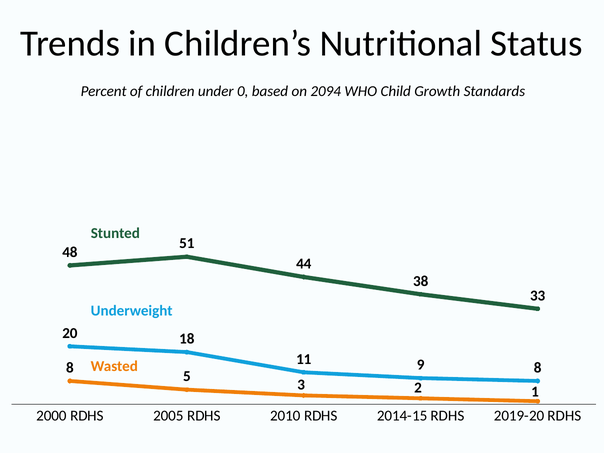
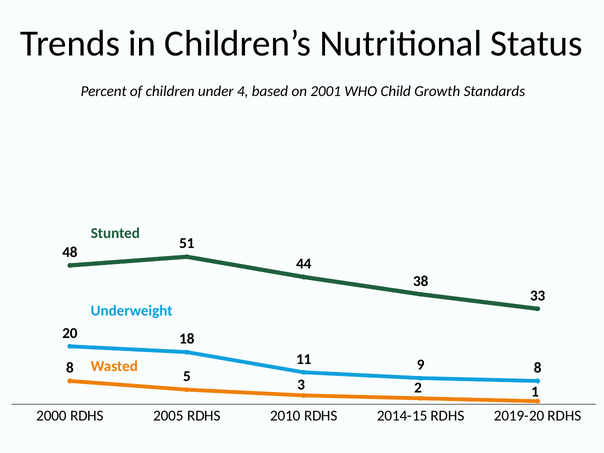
0: 0 -> 4
2094: 2094 -> 2001
